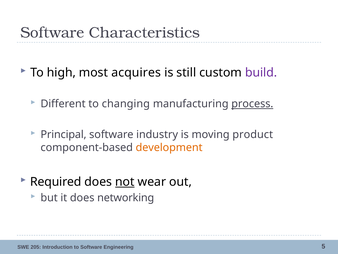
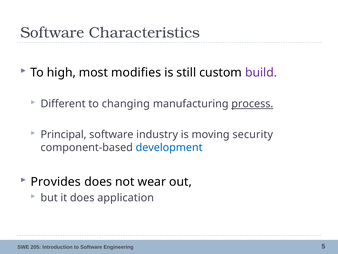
acquires: acquires -> modifies
product: product -> security
development colour: orange -> blue
Required: Required -> Provides
not underline: present -> none
networking: networking -> application
